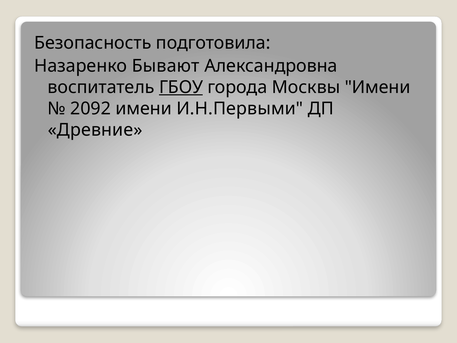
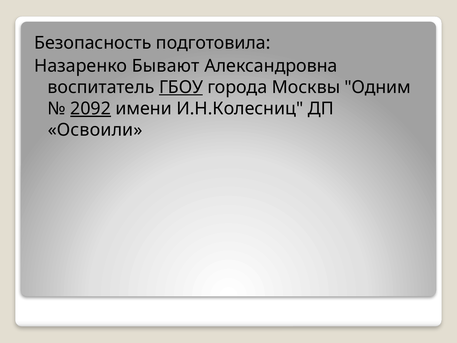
Москвы Имени: Имени -> Одним
2092 underline: none -> present
И.Н.Первыми: И.Н.Первыми -> И.Н.Колесниц
Древние: Древние -> Освоили
